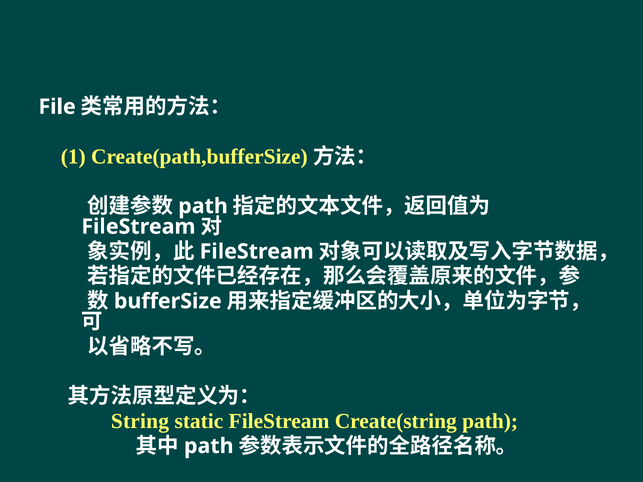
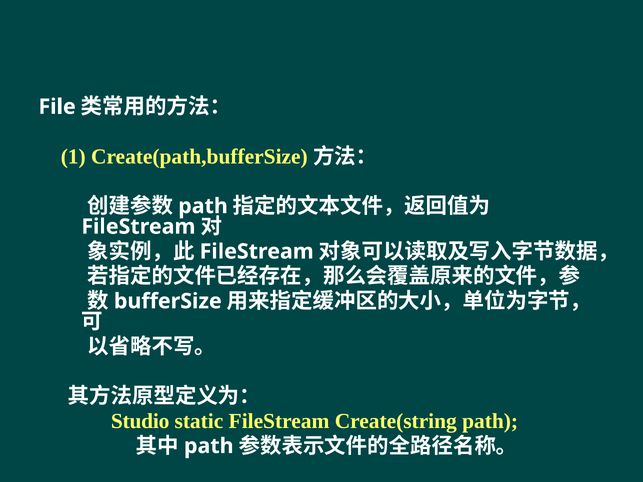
String: String -> Studio
